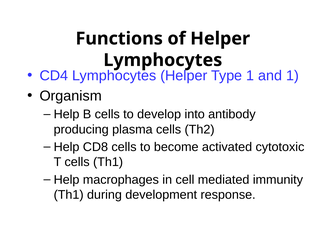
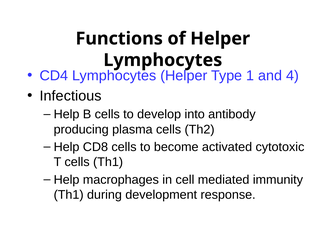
and 1: 1 -> 4
Organism: Organism -> Infectious
